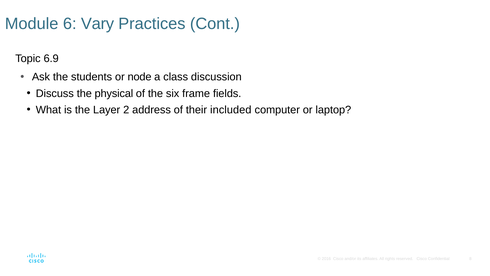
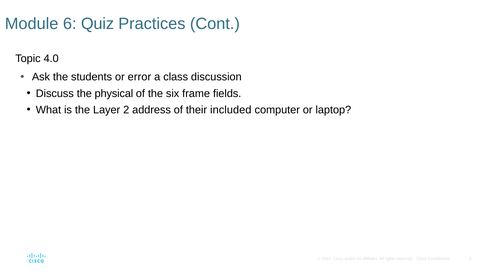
Vary: Vary -> Quiz
6.9: 6.9 -> 4.0
node: node -> error
